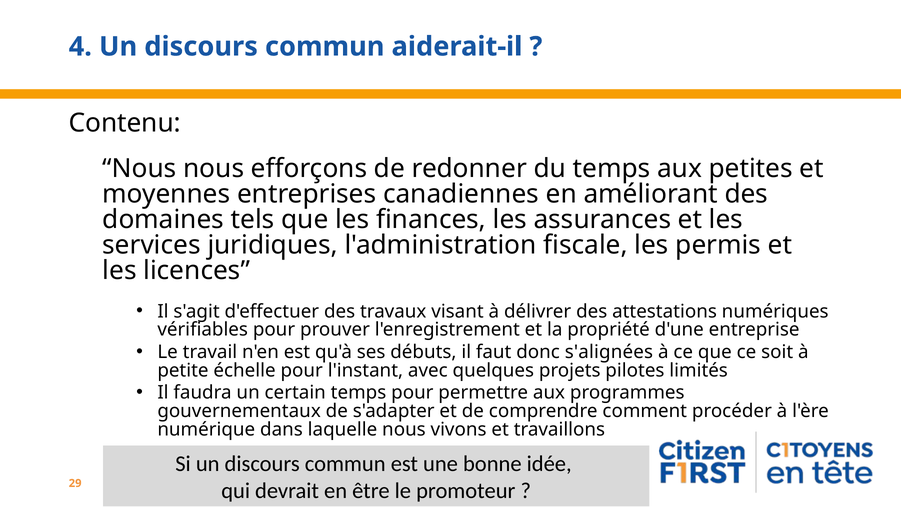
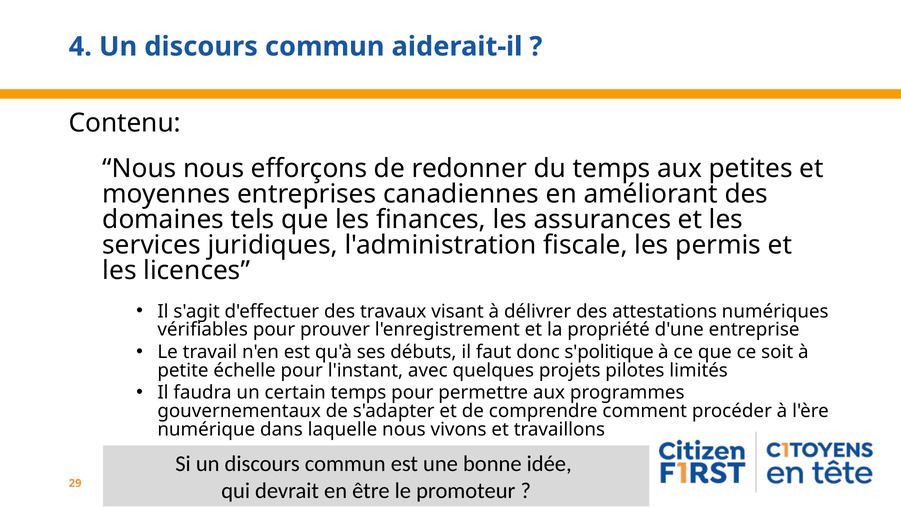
s'alignées: s'alignées -> s'politique
